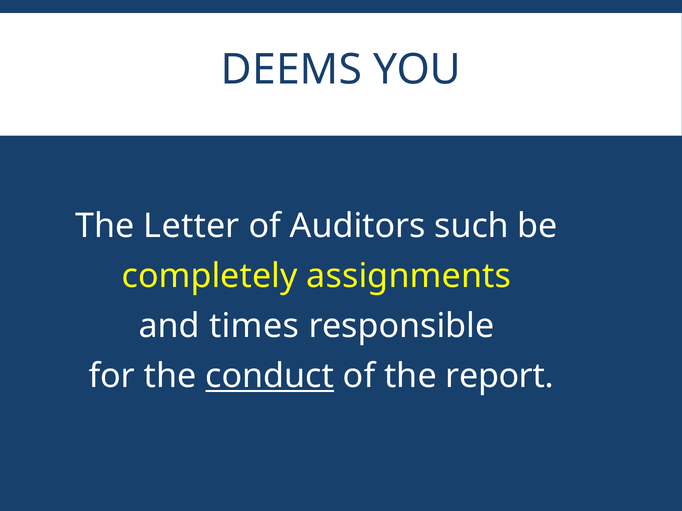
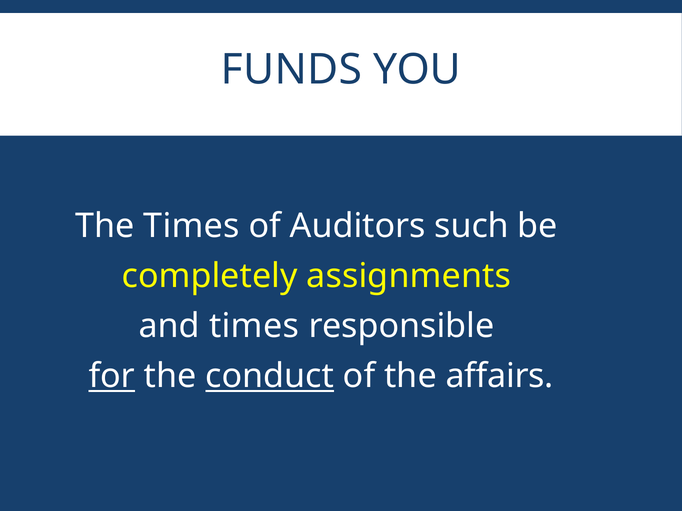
DEEMS: DEEMS -> FUNDS
The Letter: Letter -> Times
for underline: none -> present
report: report -> affairs
